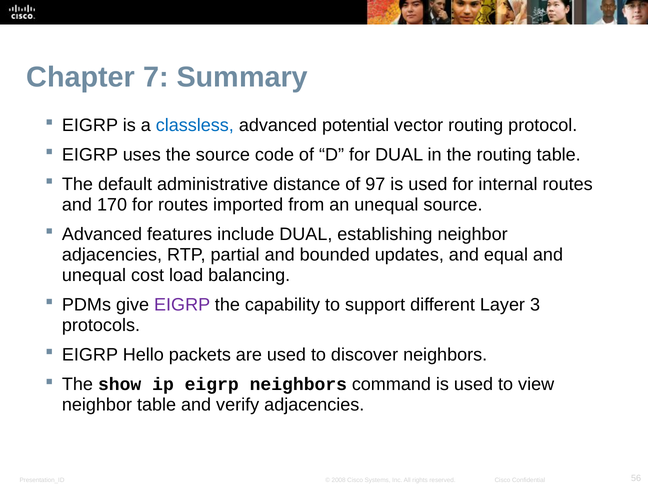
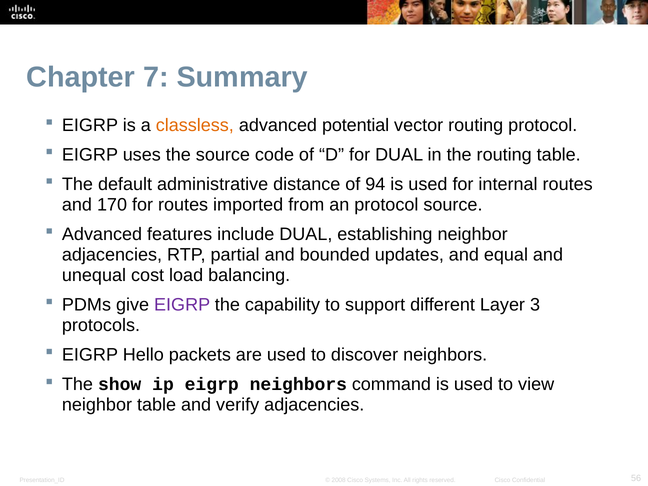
classless colour: blue -> orange
97: 97 -> 94
an unequal: unequal -> protocol
